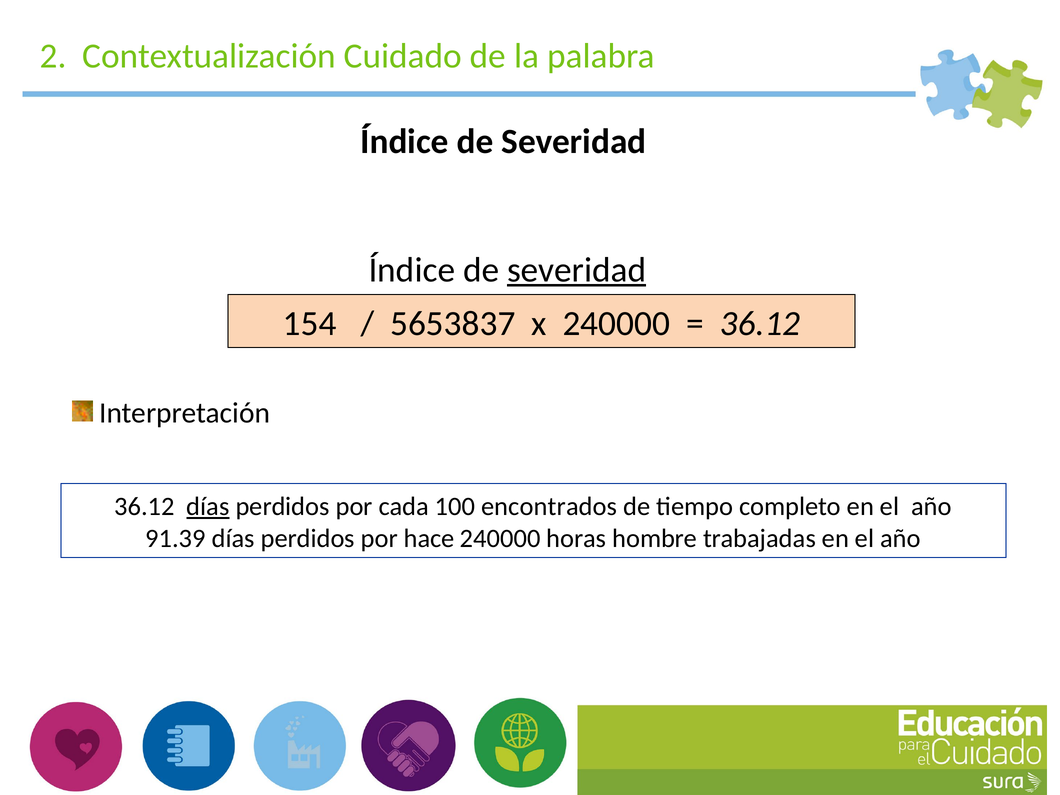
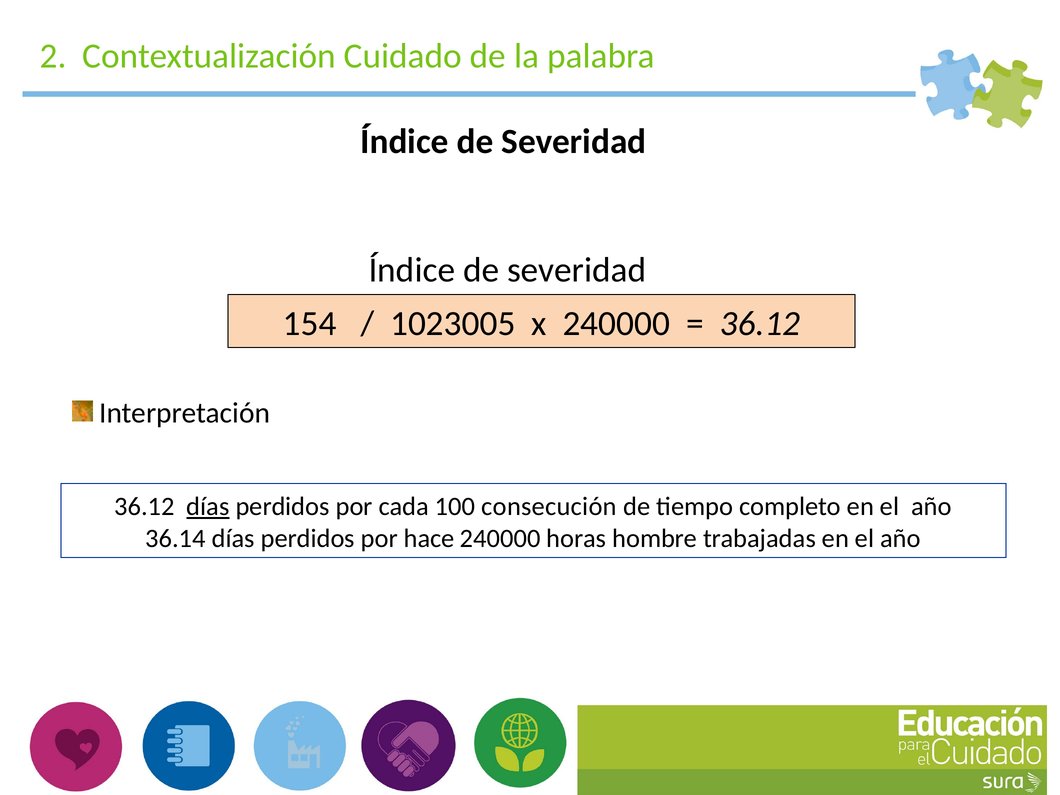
severidad at (577, 270) underline: present -> none
5653837: 5653837 -> 1023005
encontrados: encontrados -> consecución
91.39: 91.39 -> 36.14
